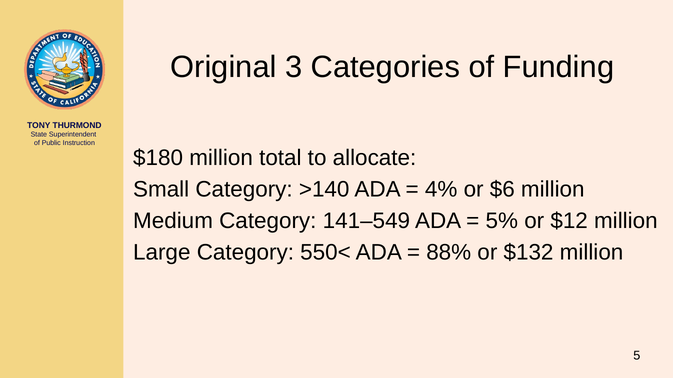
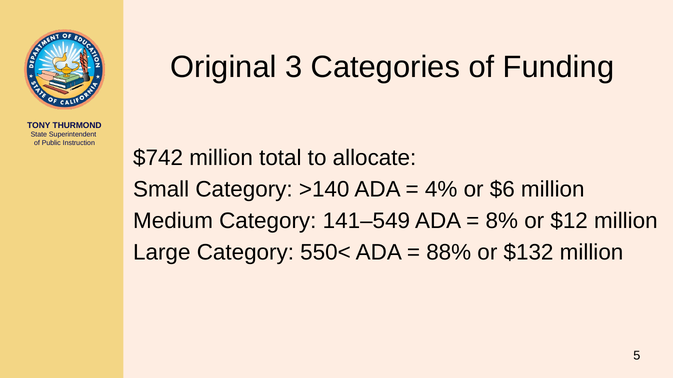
$180: $180 -> $742
5%: 5% -> 8%
